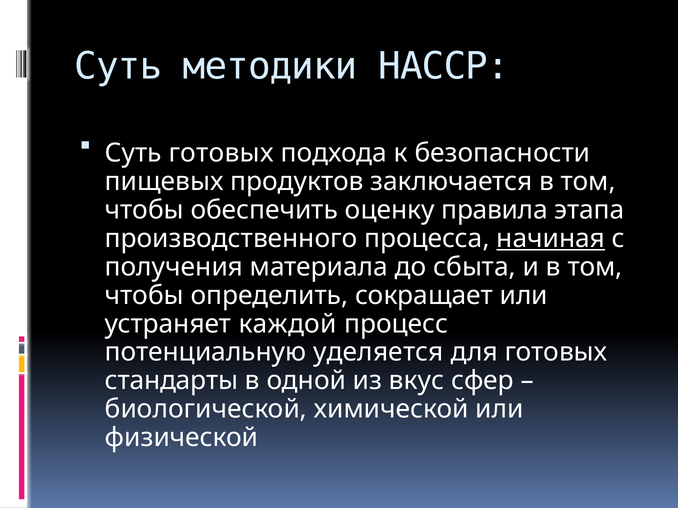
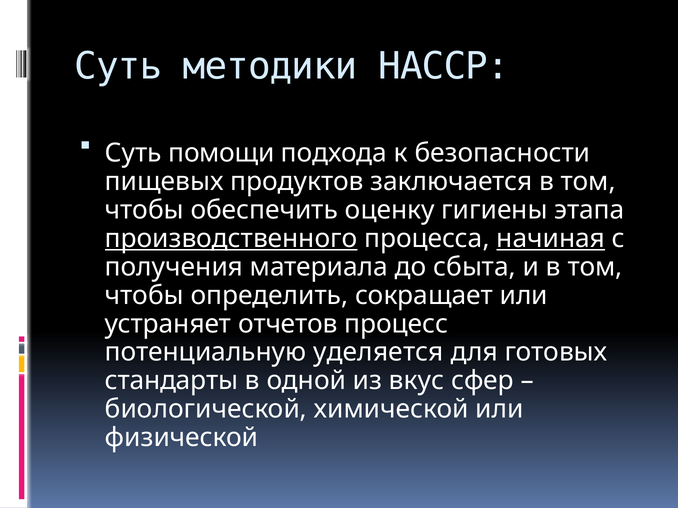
Суть готовых: готовых -> помощи
правила: правила -> гигиены
производственного underline: none -> present
каждой: каждой -> отчетов
